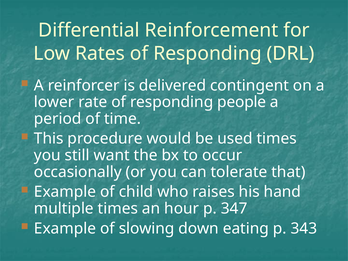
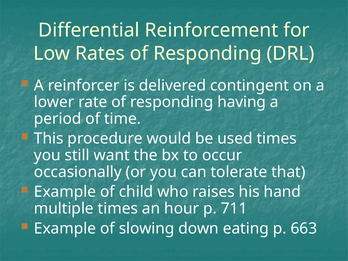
people: people -> having
347: 347 -> 711
343: 343 -> 663
